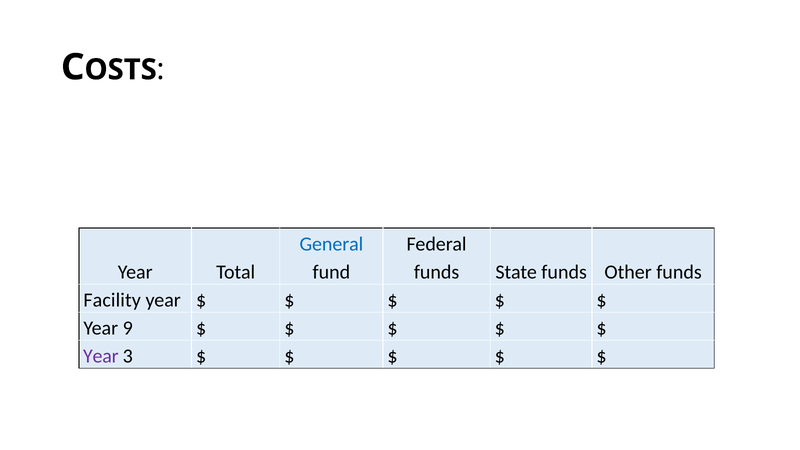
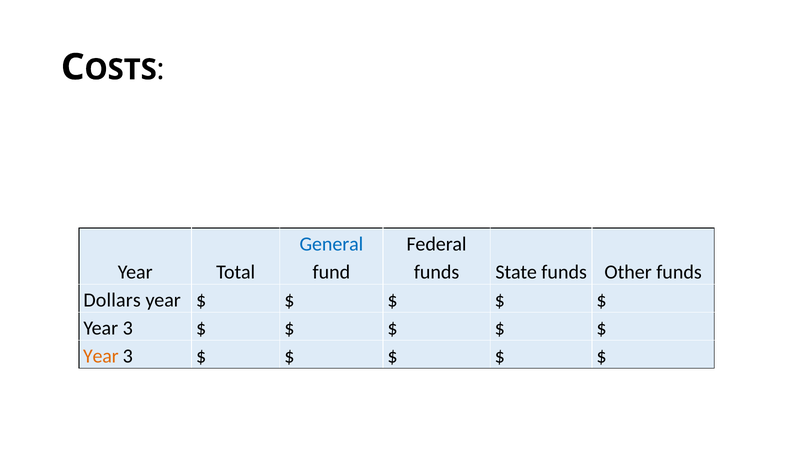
Facility: Facility -> Dollars
9 at (128, 328): 9 -> 3
Year at (101, 356) colour: purple -> orange
